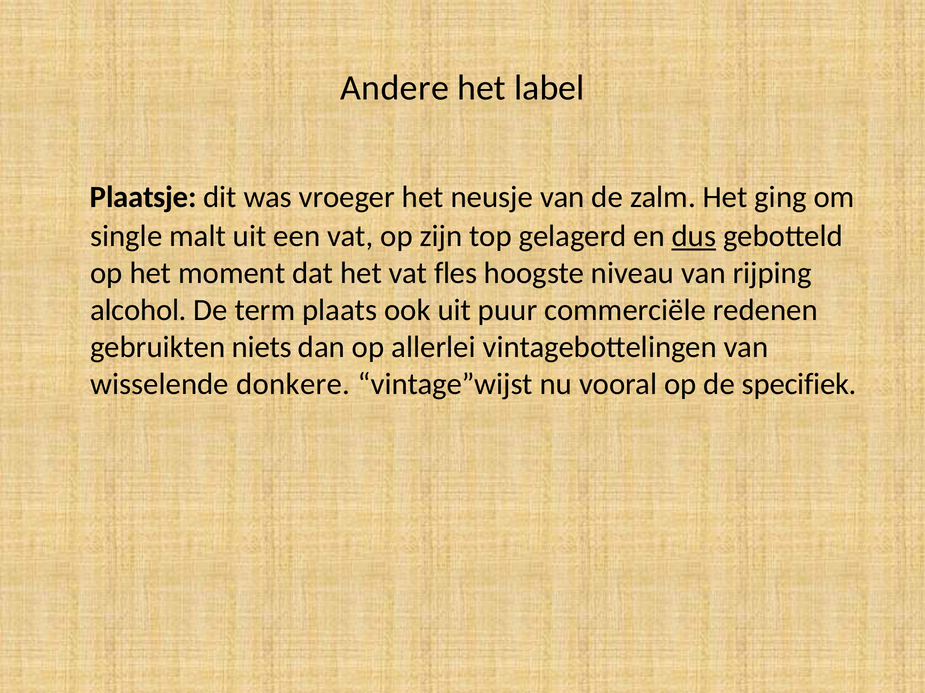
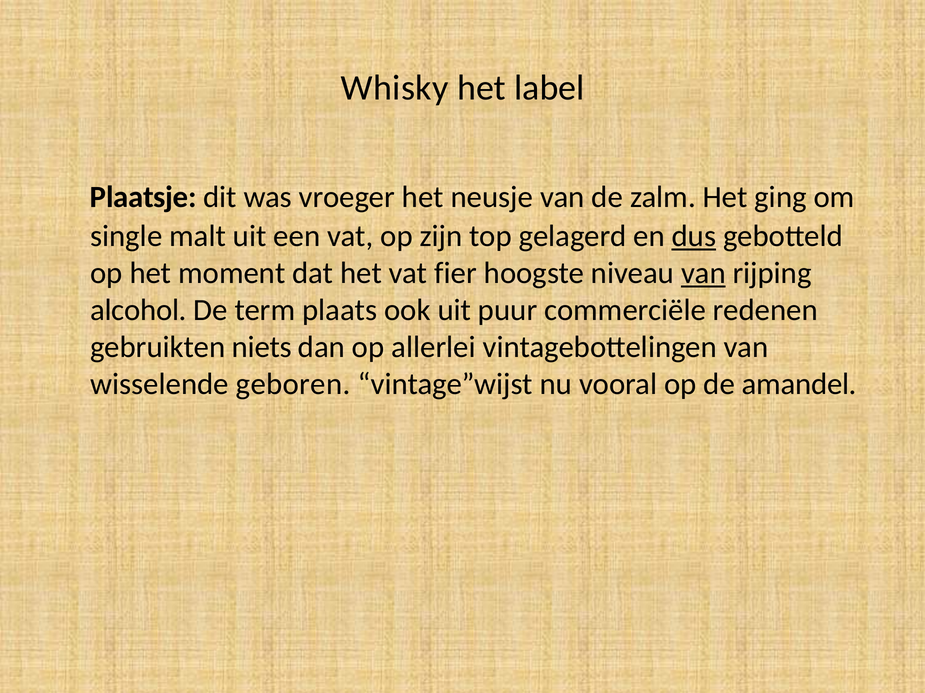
Andere: Andere -> Whisky
fles: fles -> fier
van at (703, 274) underline: none -> present
donkere: donkere -> geboren
specifiek: specifiek -> amandel
